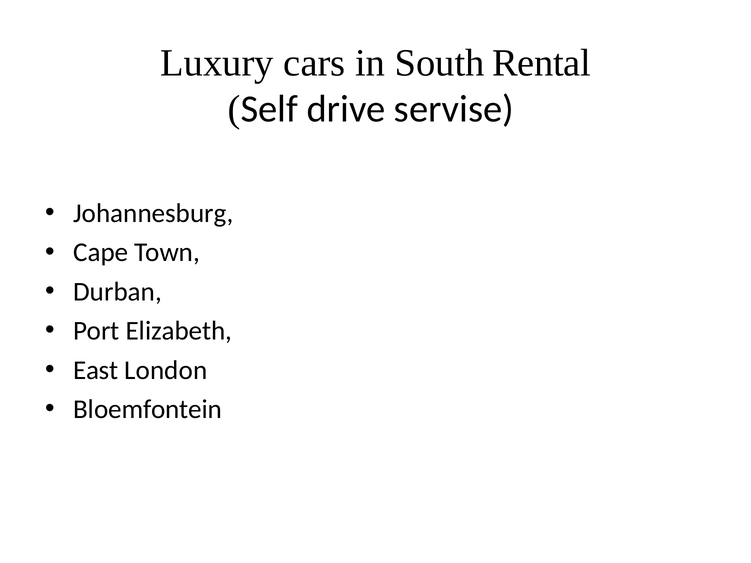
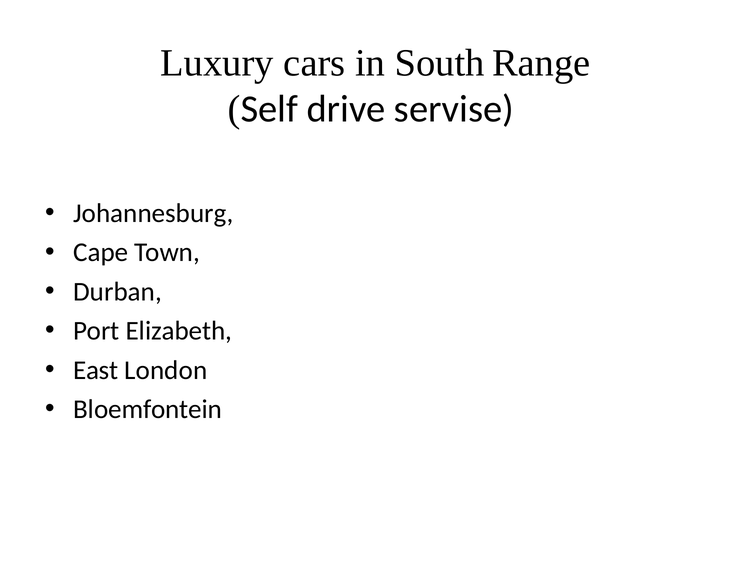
Rental: Rental -> Range
